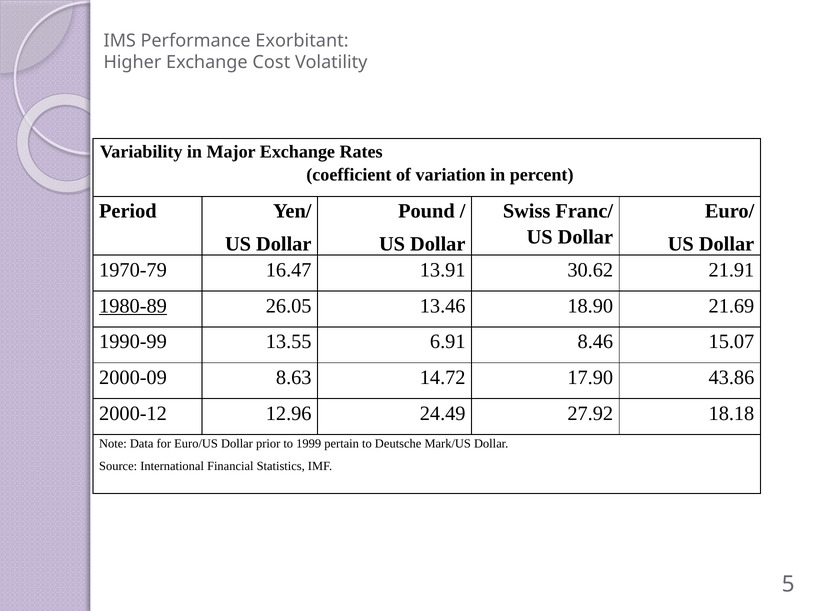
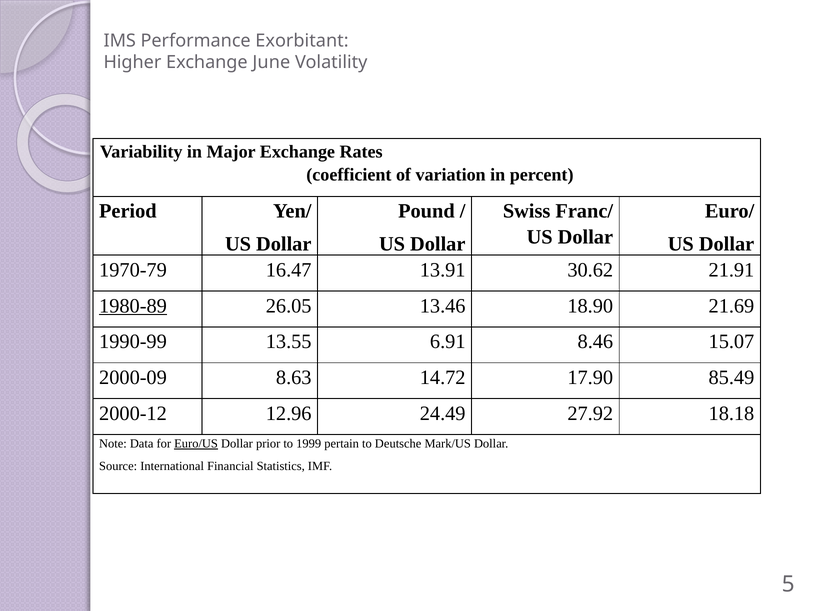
Cost: Cost -> June
43.86: 43.86 -> 85.49
Euro/US underline: none -> present
